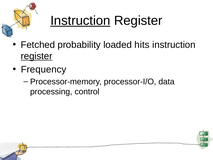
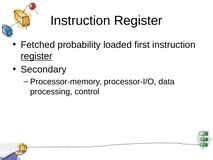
Instruction at (80, 21) underline: present -> none
hits: hits -> first
Frequency: Frequency -> Secondary
